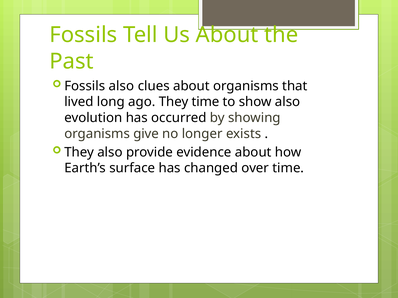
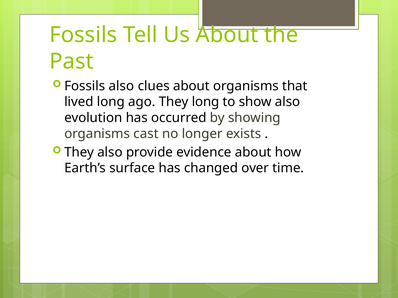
They time: time -> long
give: give -> cast
